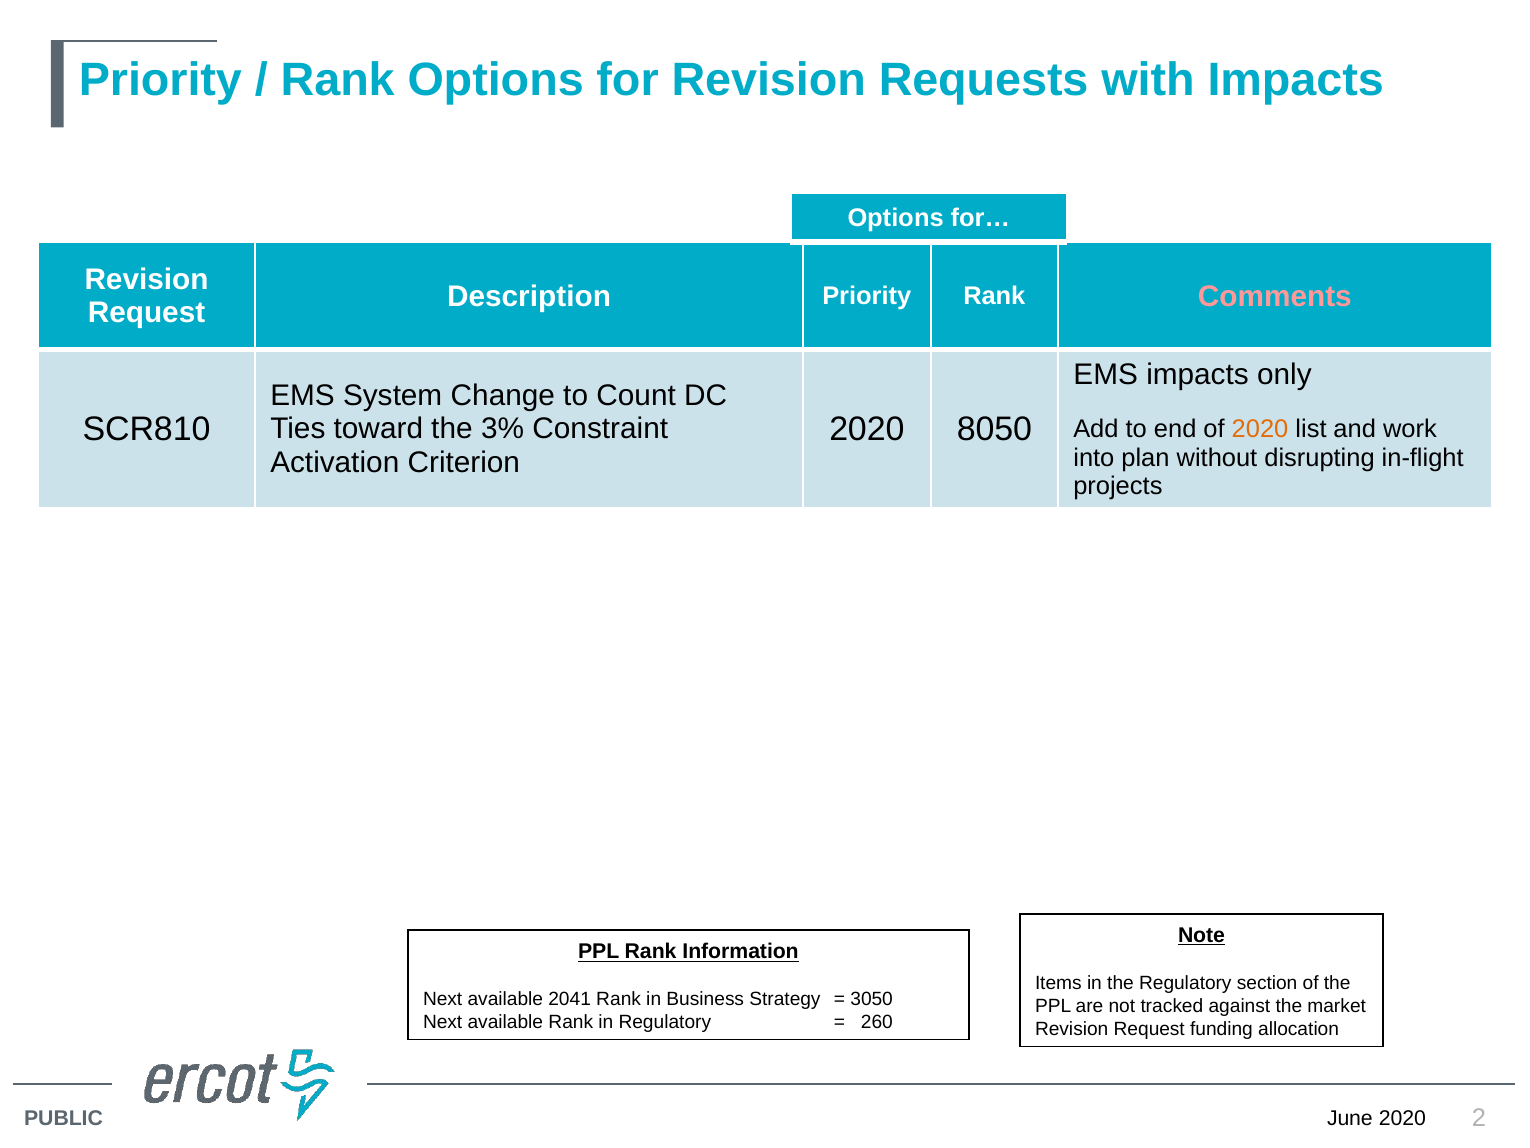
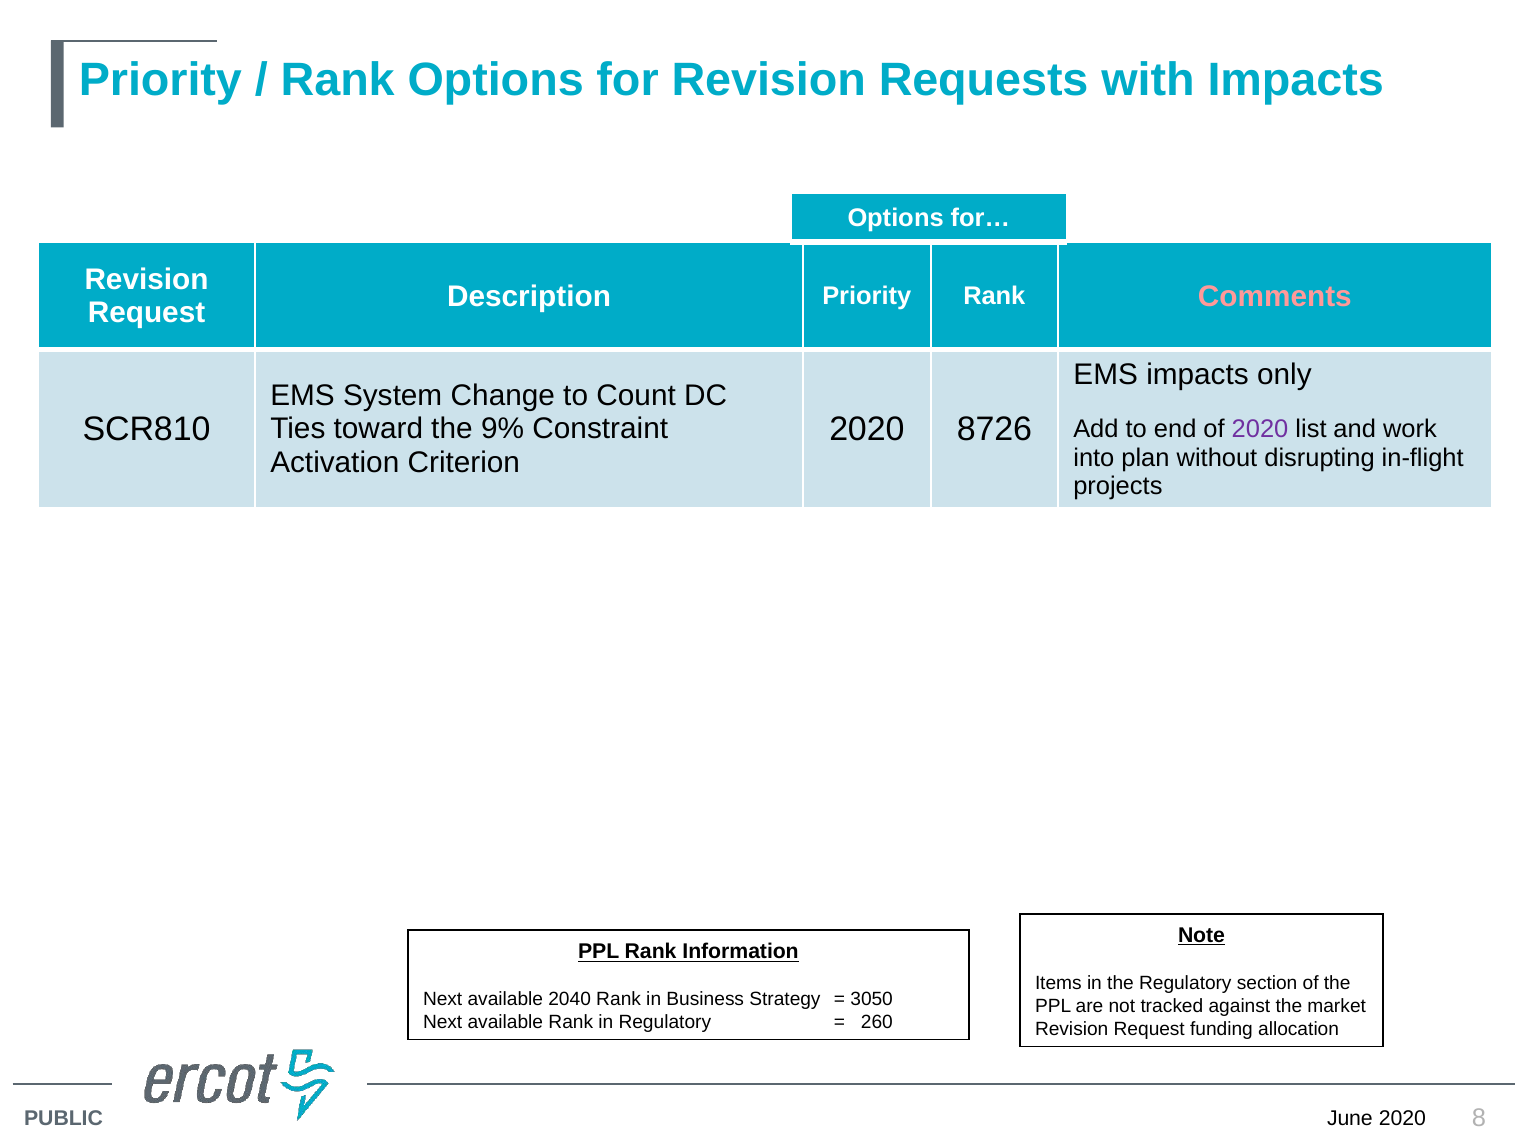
8050: 8050 -> 8726
3%: 3% -> 9%
2020 at (1260, 429) colour: orange -> purple
2041: 2041 -> 2040
2: 2 -> 8
